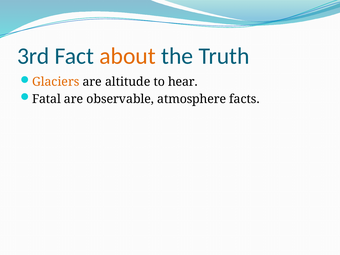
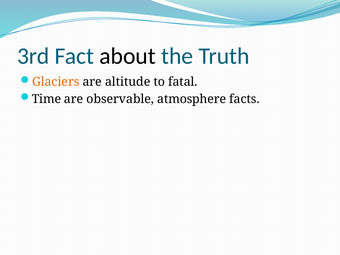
about colour: orange -> black
hear: hear -> fatal
Fatal: Fatal -> Time
